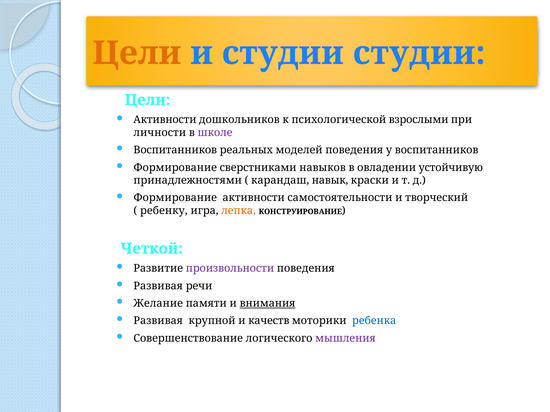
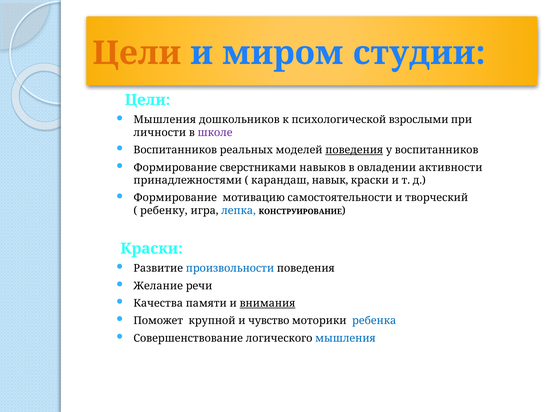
и студии: студии -> миром
Активности at (165, 120): Активности -> Мышления
поведения at (354, 150) underline: none -> present
устойчивую: устойчивую -> активности
Формирование активности: активности -> мотивацию
лепка colour: orange -> blue
Четкой at (152, 249): Четкой -> Краски
произвольности colour: purple -> blue
Развивая at (158, 286): Развивая -> Желание
Желание: Желание -> Качества
Развивая at (158, 321): Развивая -> Поможет
качеств: качеств -> чувство
мышления at (345, 339) colour: purple -> blue
